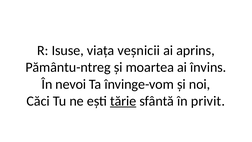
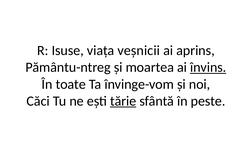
învins underline: none -> present
nevoi: nevoi -> toate
privit: privit -> peste
